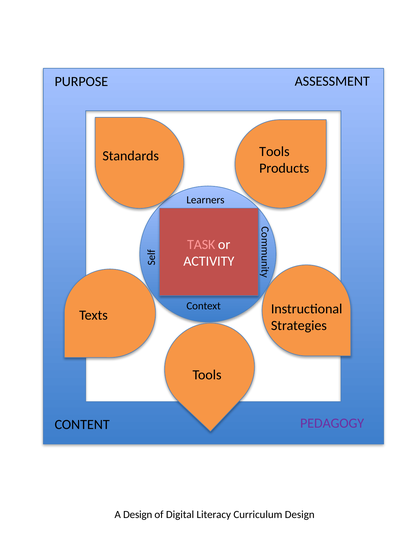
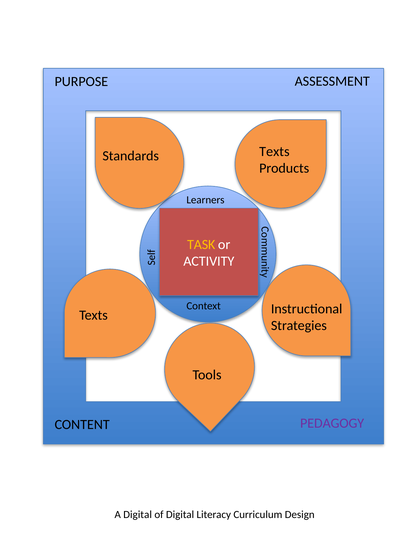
Standards Tools: Tools -> Texts
TASK colour: pink -> yellow
A Design: Design -> Digital
